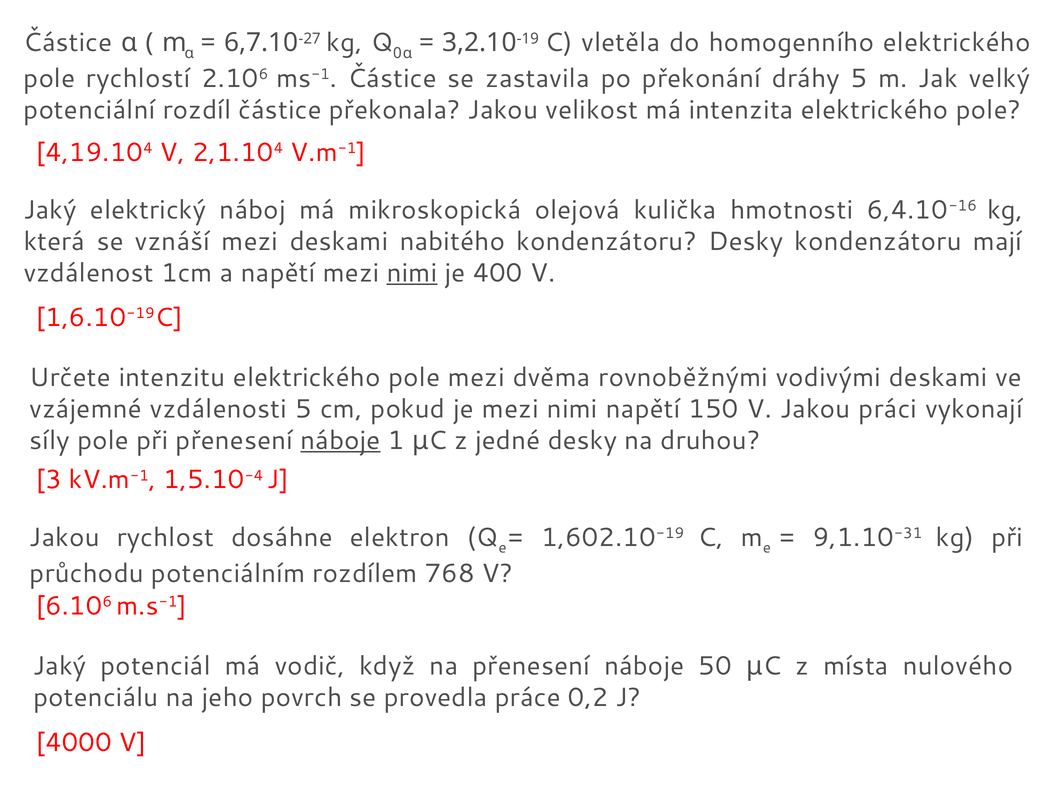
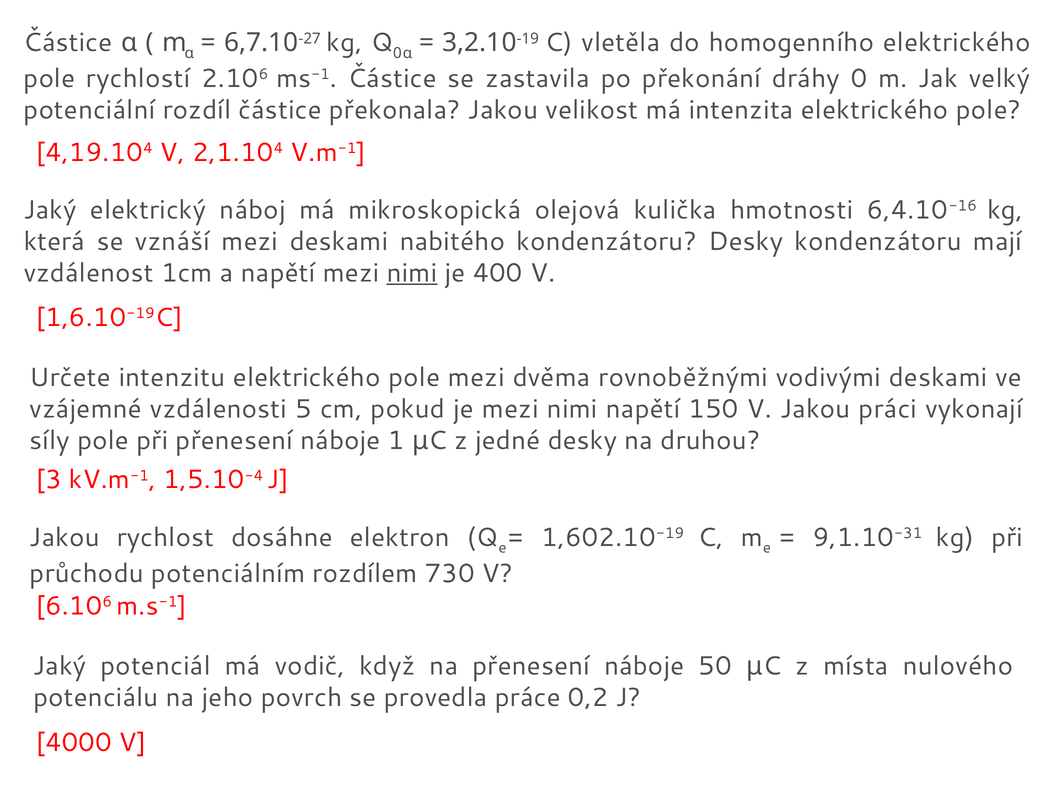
dráhy 5: 5 -> 0
náboje at (340, 441) underline: present -> none
768: 768 -> 730
